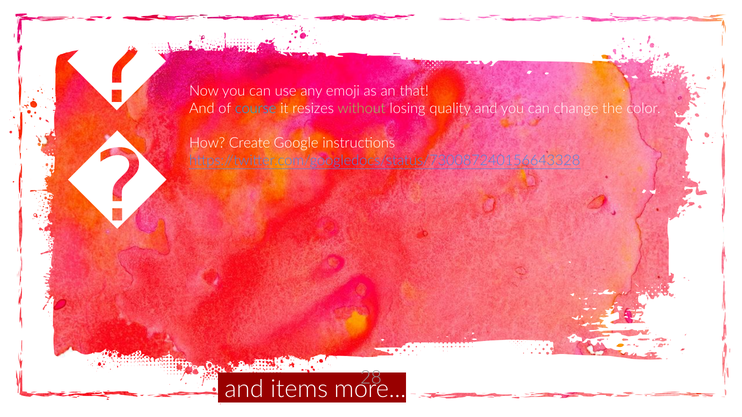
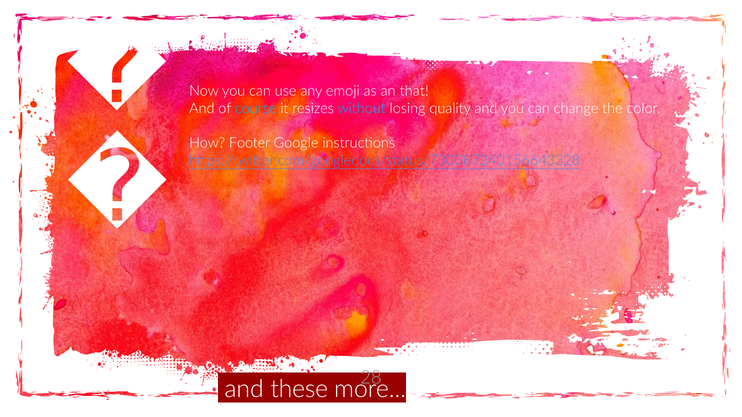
without colour: light green -> light blue
Create: Create -> Footer
items: items -> these
